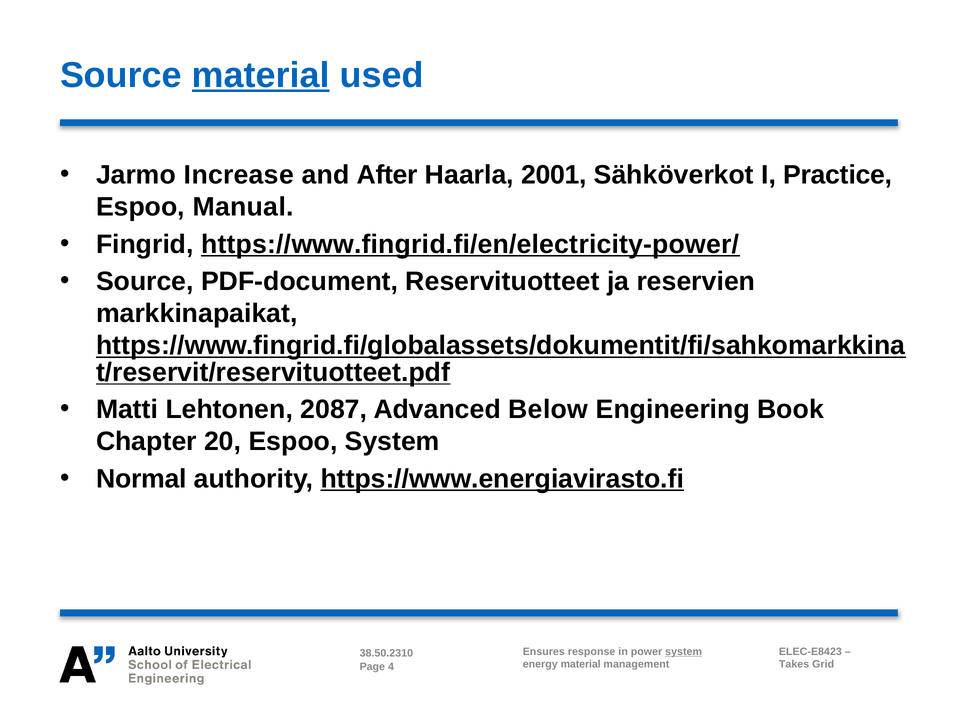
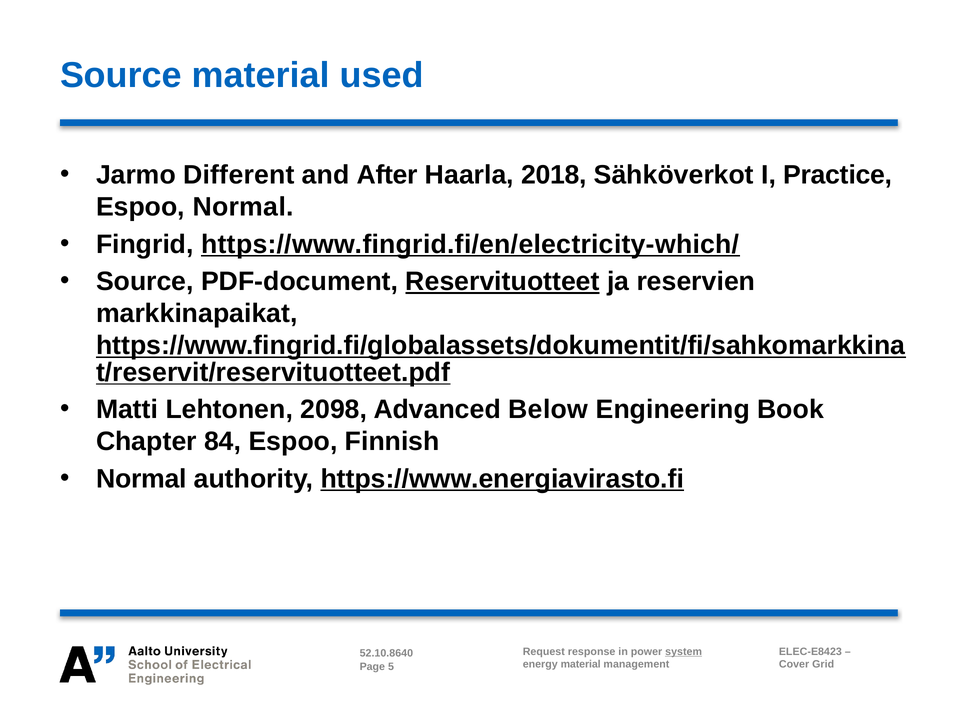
material at (261, 75) underline: present -> none
Increase: Increase -> Different
2001: 2001 -> 2018
Espoo Manual: Manual -> Normal
https://www.fingrid.fi/en/electricity-power/: https://www.fingrid.fi/en/electricity-power/ -> https://www.fingrid.fi/en/electricity-which/
Reservituotteet underline: none -> present
2087: 2087 -> 2098
20: 20 -> 84
Espoo System: System -> Finnish
Ensures: Ensures -> Request
38.50.2310: 38.50.2310 -> 52.10.8640
Takes: Takes -> Cover
4: 4 -> 5
